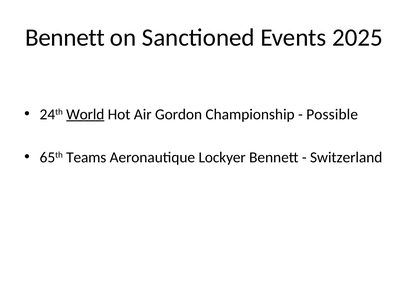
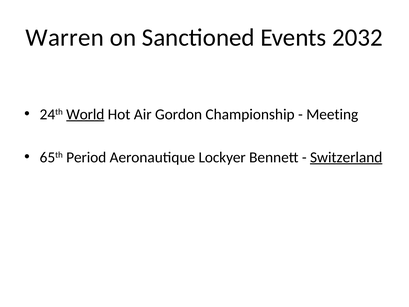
Bennett at (65, 38): Bennett -> Warren
2025: 2025 -> 2032
Possible: Possible -> Meeting
Teams: Teams -> Period
Switzerland underline: none -> present
